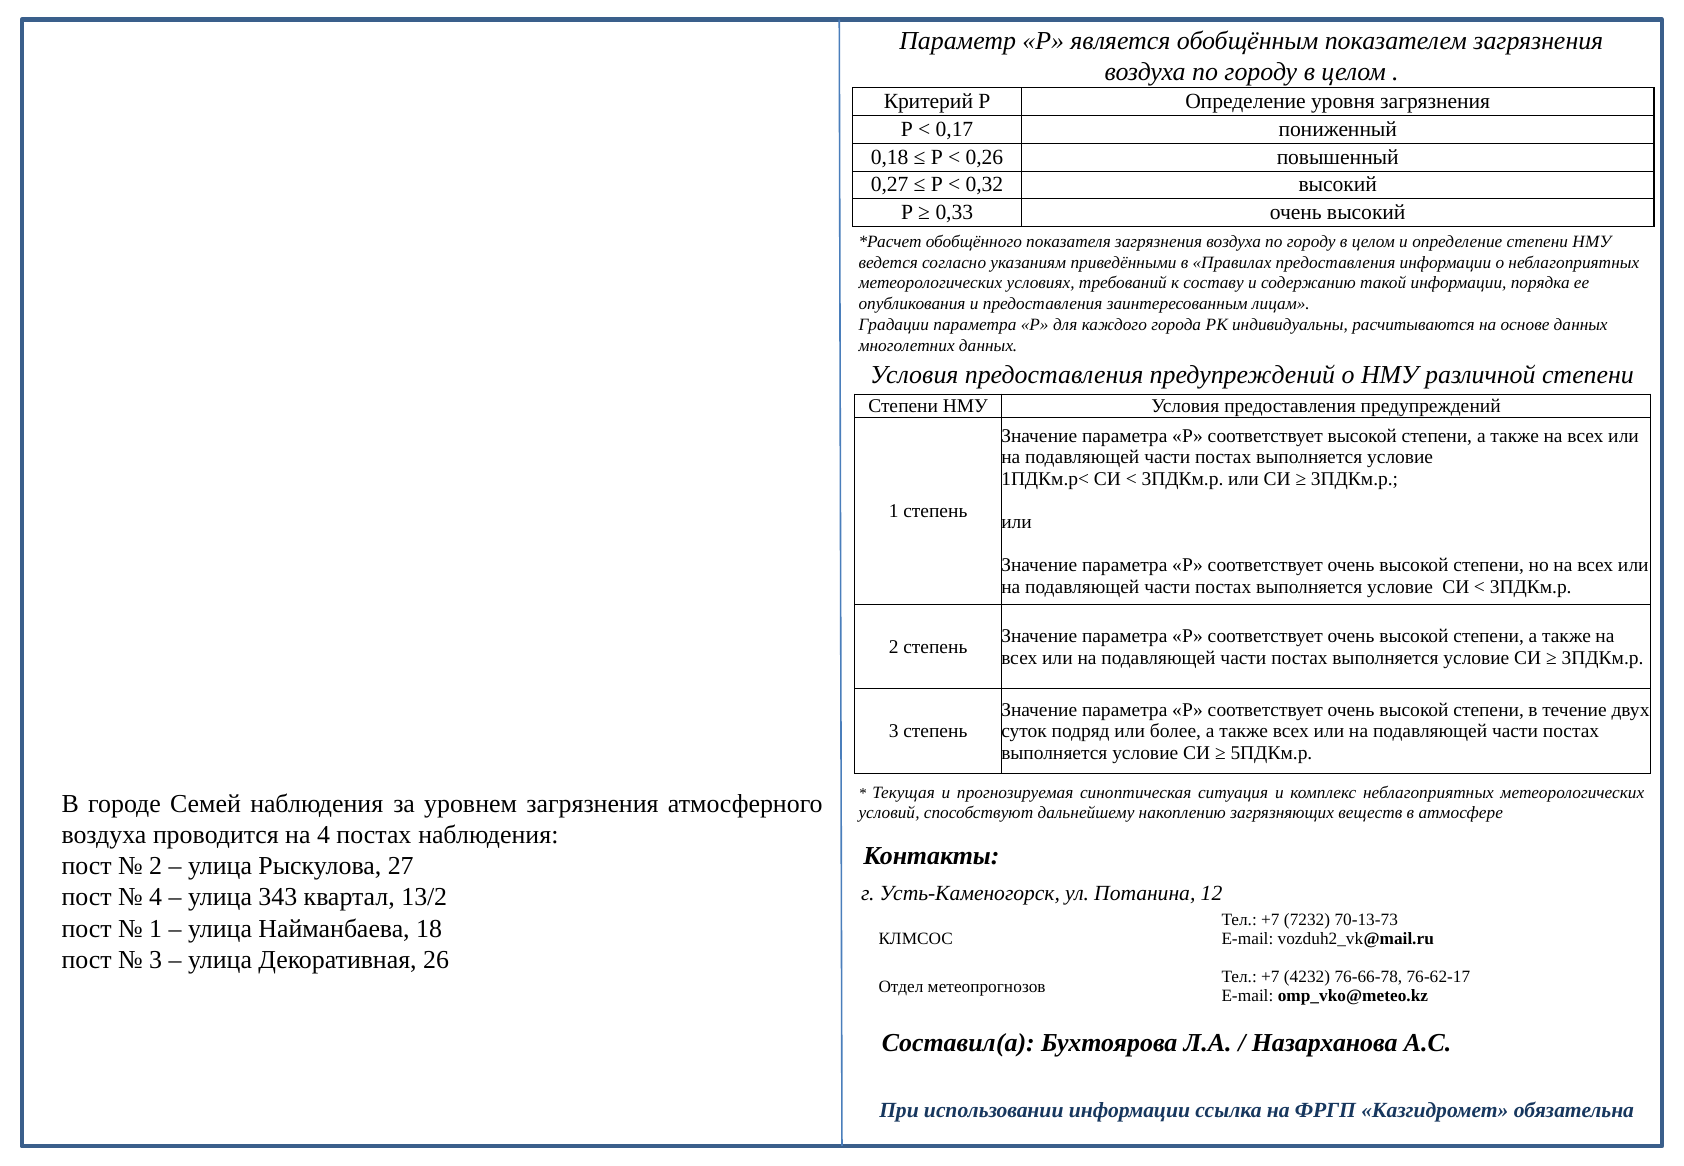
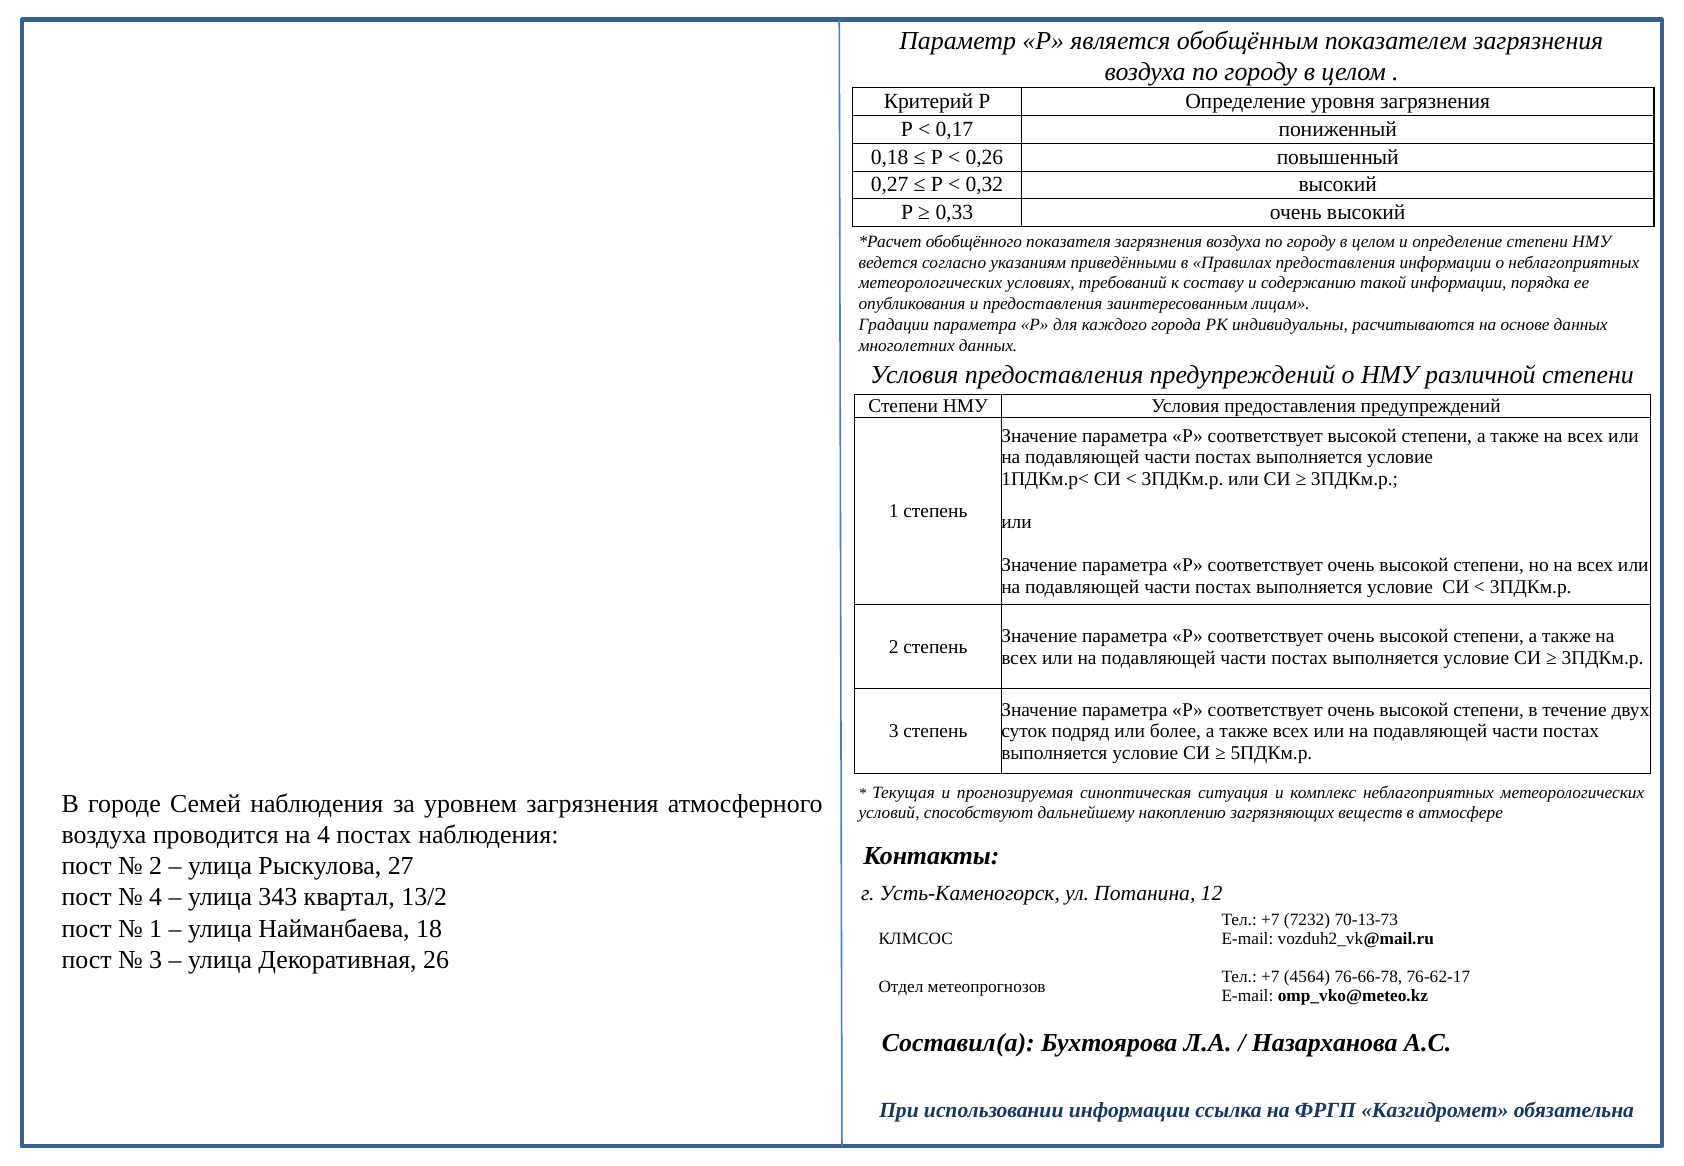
4232: 4232 -> 4564
